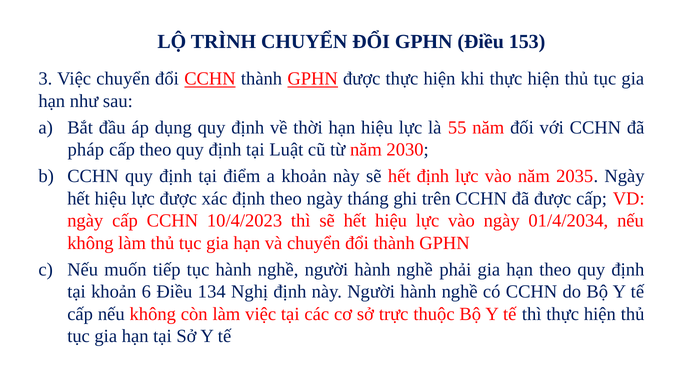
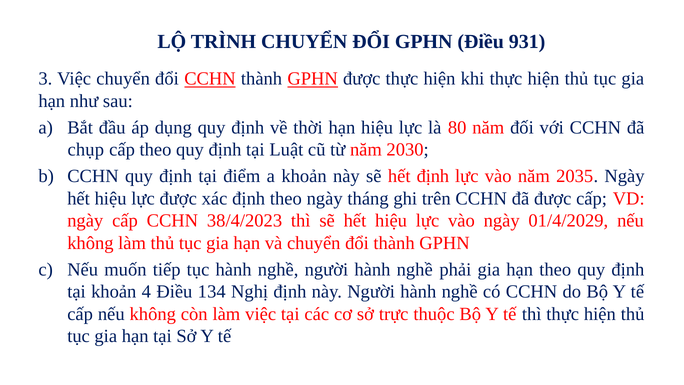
153: 153 -> 931
55: 55 -> 80
pháp: pháp -> chụp
10/4/2023: 10/4/2023 -> 38/4/2023
01/4/2034: 01/4/2034 -> 01/4/2029
6: 6 -> 4
